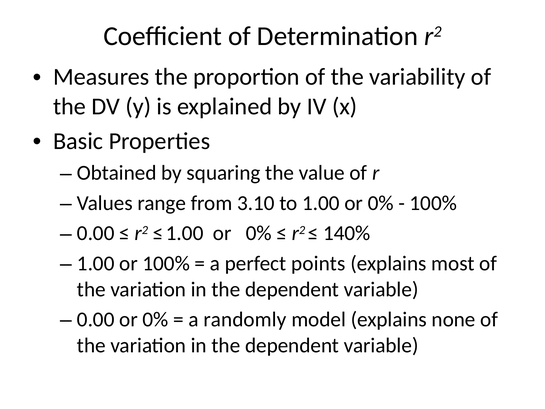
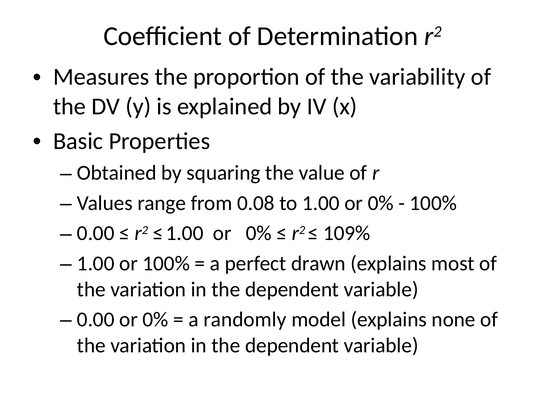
3.10: 3.10 -> 0.08
140%: 140% -> 109%
points: points -> drawn
